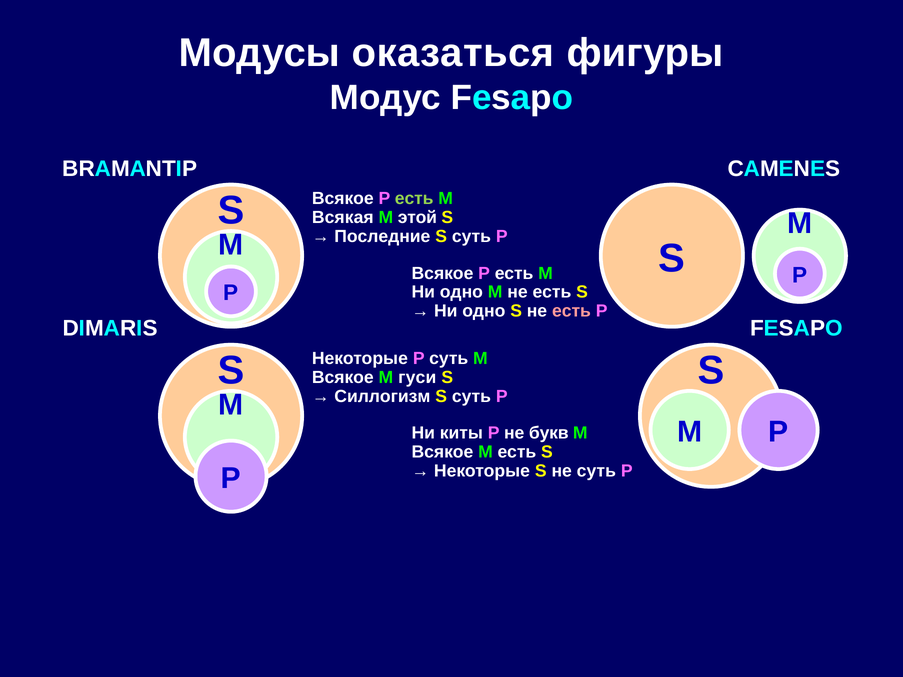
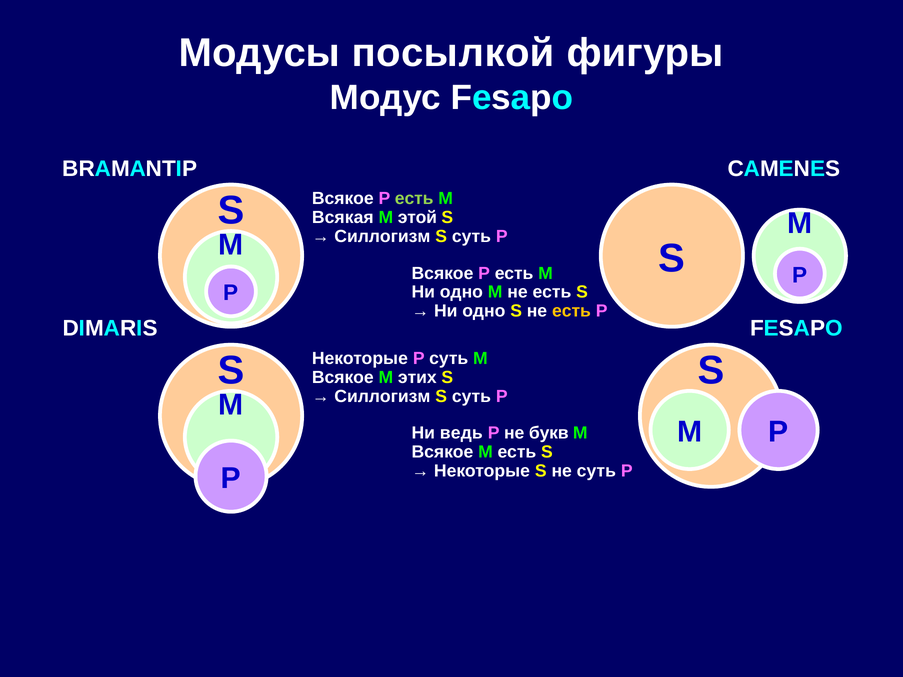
оказаться: оказаться -> посылкой
Последние at (382, 237): Последние -> Силлогизм
есть at (571, 311) colour: pink -> yellow
гуси: гуси -> этих
киты: киты -> ведь
